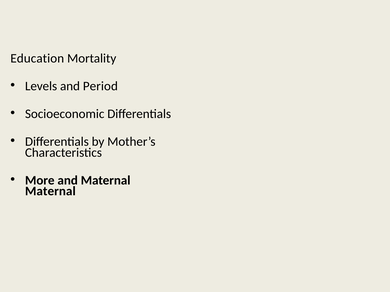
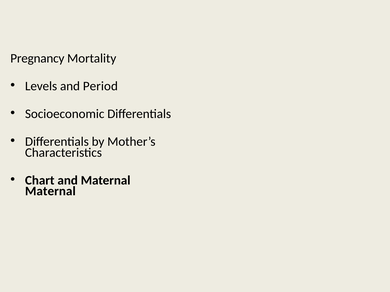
Education: Education -> Pregnancy
More: More -> Chart
